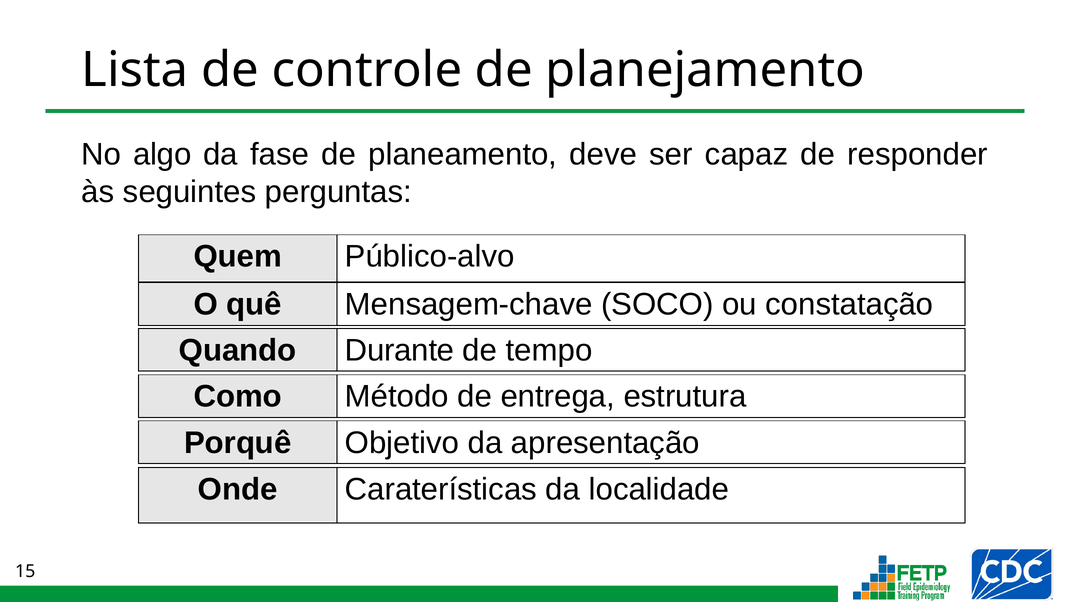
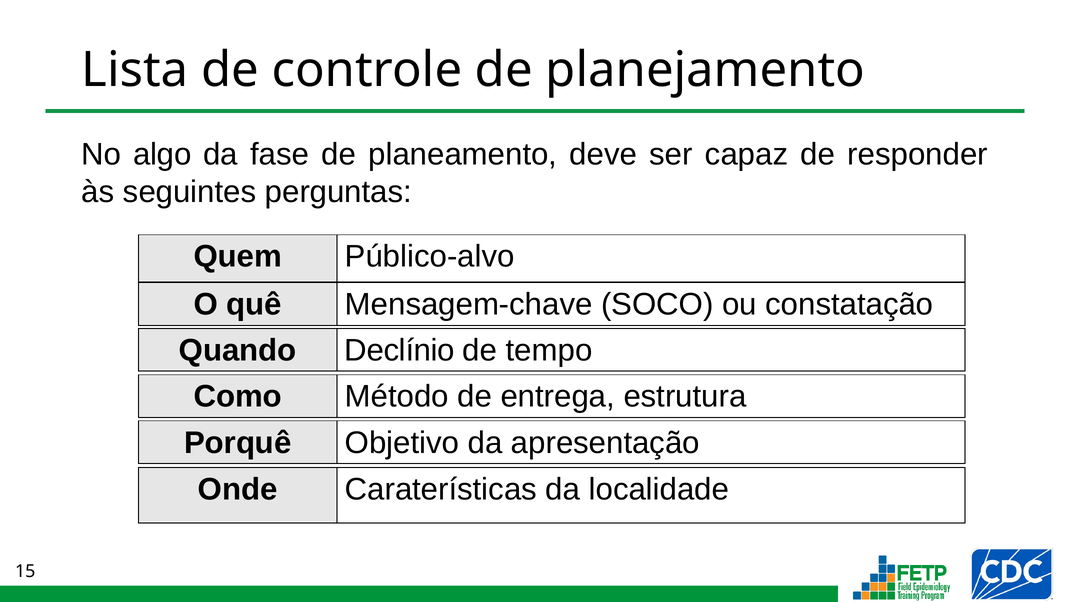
Durante: Durante -> Declínio
